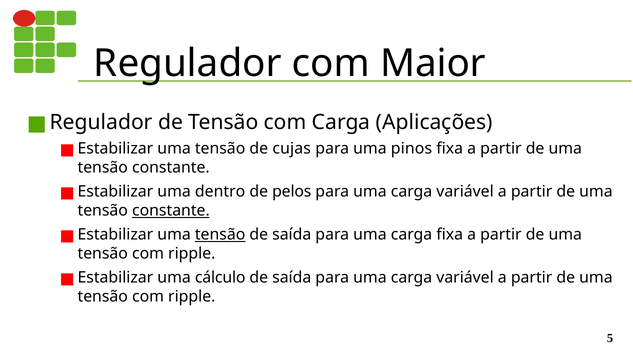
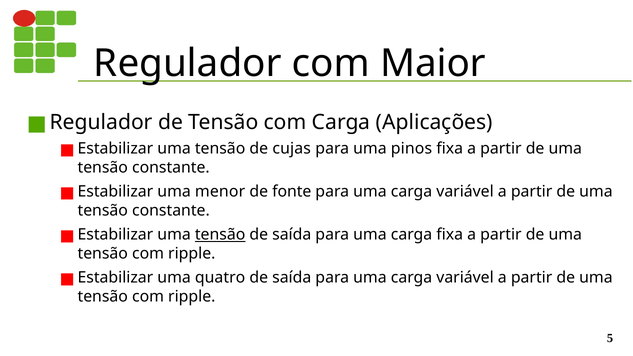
dentro: dentro -> menor
pelos: pelos -> fonte
constante at (171, 211) underline: present -> none
cálculo: cálculo -> quatro
